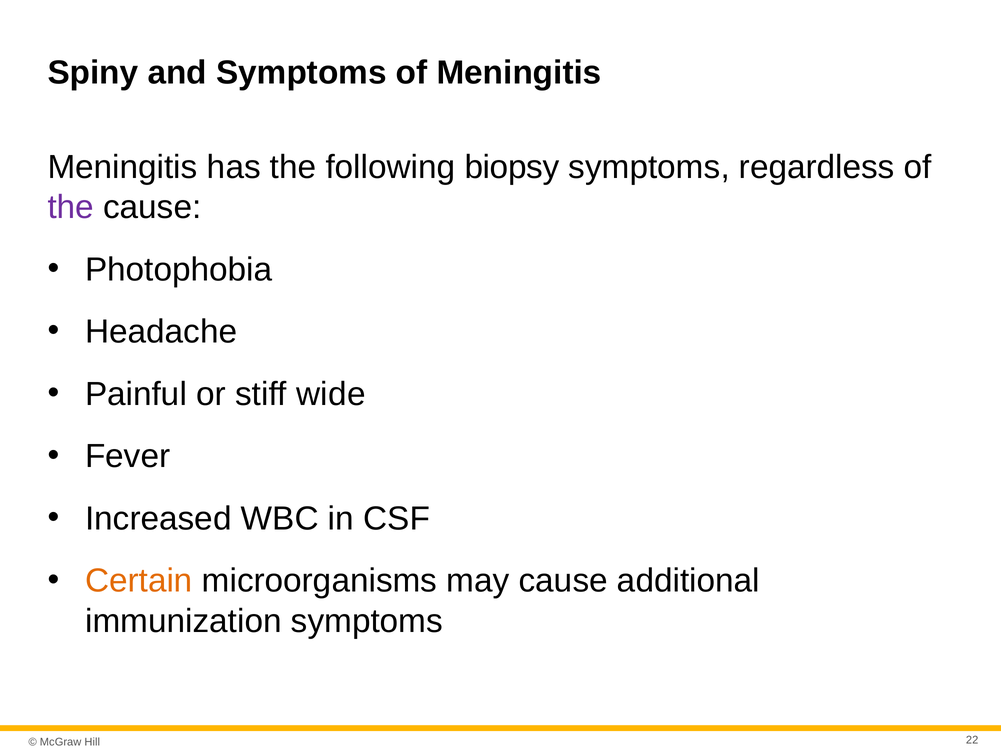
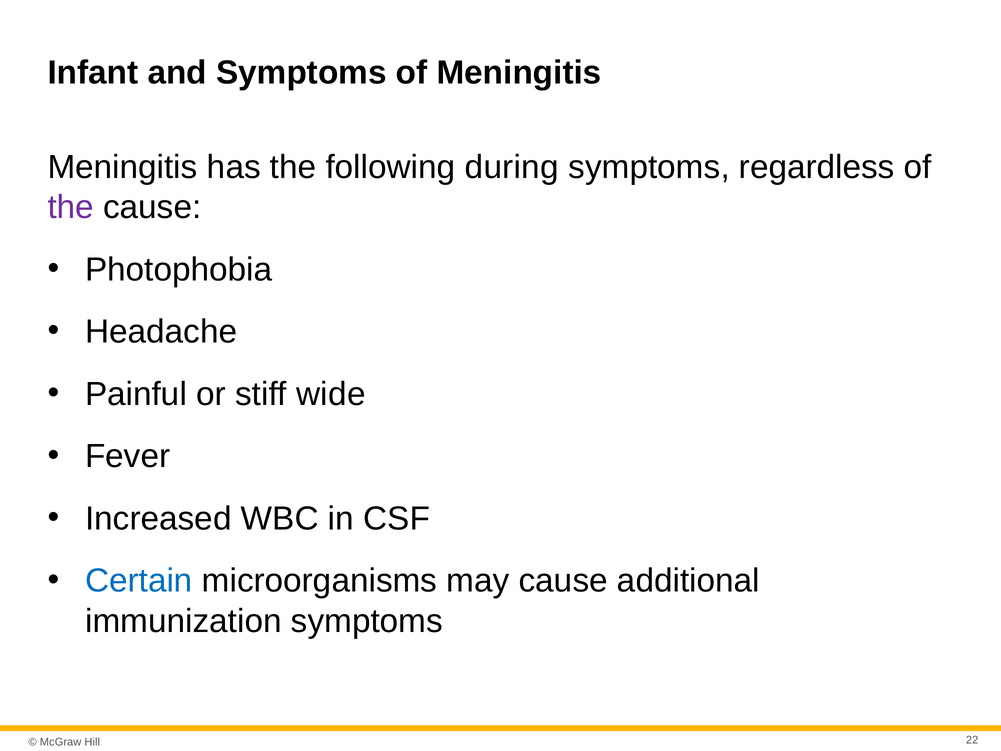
Spiny: Spiny -> Infant
biopsy: biopsy -> during
Certain colour: orange -> blue
